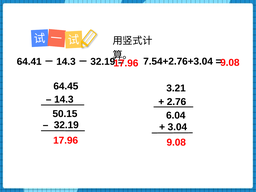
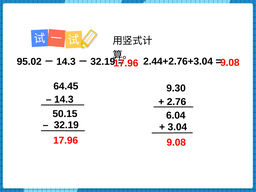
64.41: 64.41 -> 95.02
7.54+2.76+3.04: 7.54+2.76+3.04 -> 2.44+2.76+3.04
3.21: 3.21 -> 9.30
